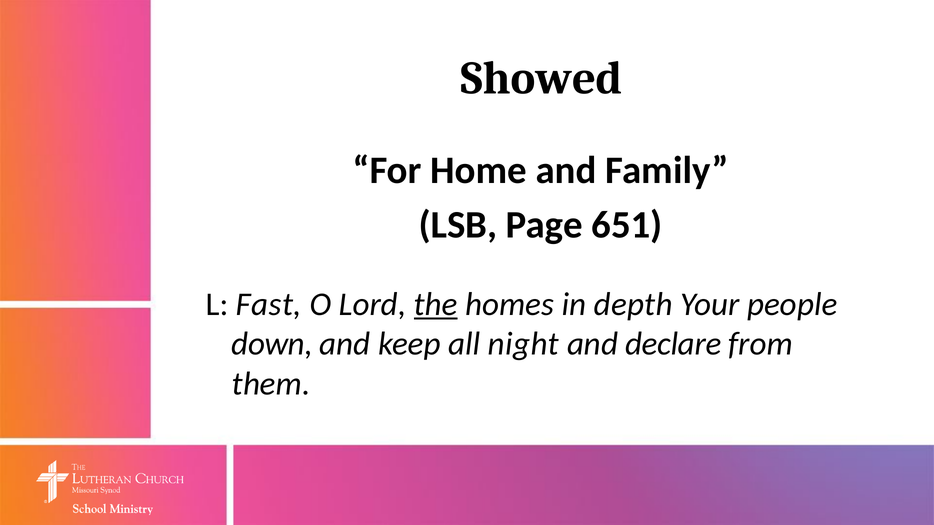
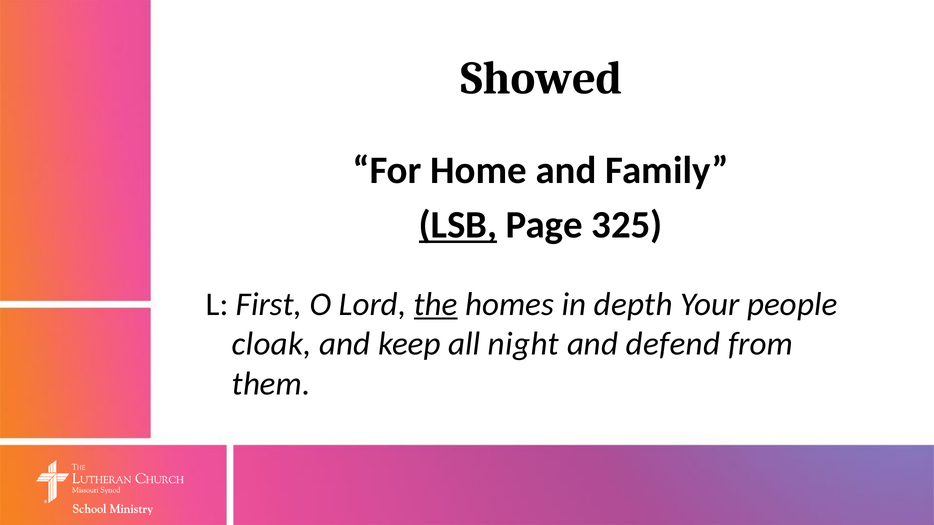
LSB underline: none -> present
651: 651 -> 325
Fast: Fast -> First
down: down -> cloak
declare: declare -> defend
